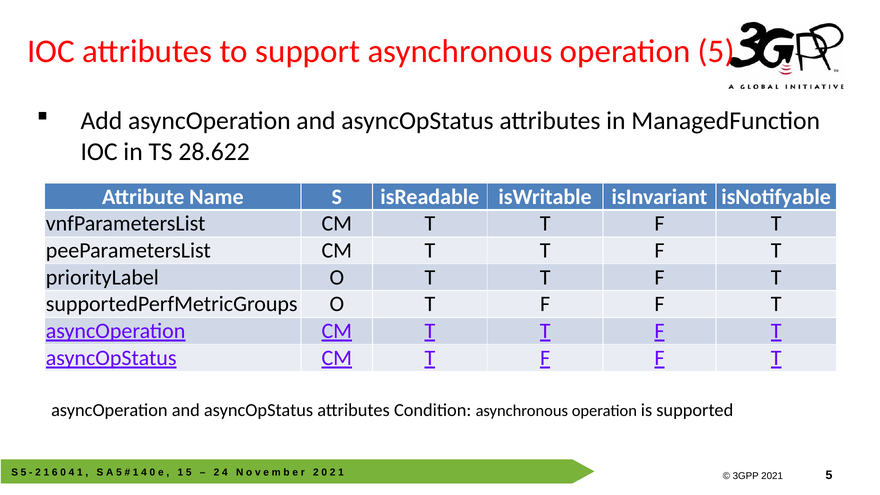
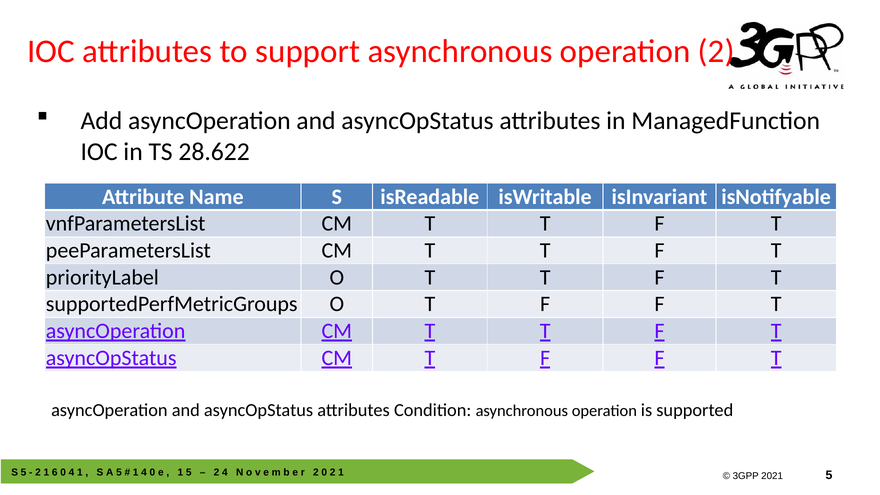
operation 5: 5 -> 2
